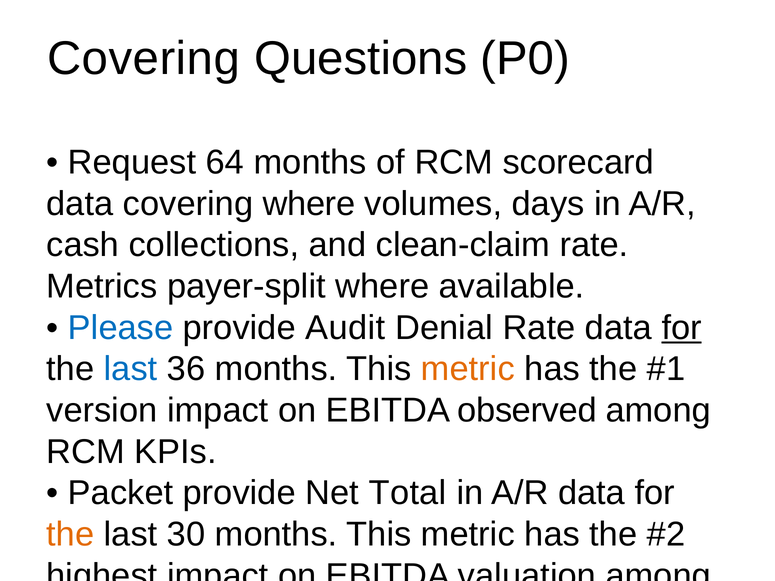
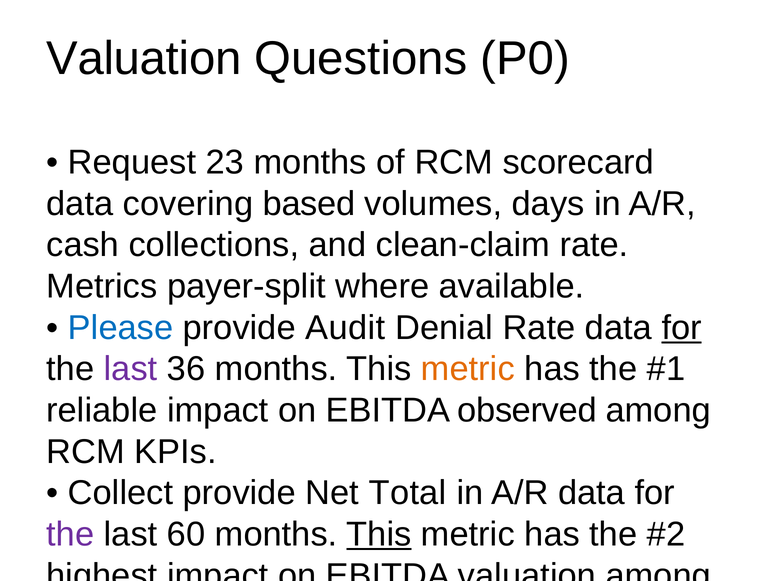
Covering at (144, 59): Covering -> Valuation
64: 64 -> 23
covering where: where -> based
last at (131, 369) colour: blue -> purple
version: version -> reliable
Packet at (121, 493): Packet -> Collect
the at (70, 535) colour: orange -> purple
30: 30 -> 60
This at (379, 535) underline: none -> present
